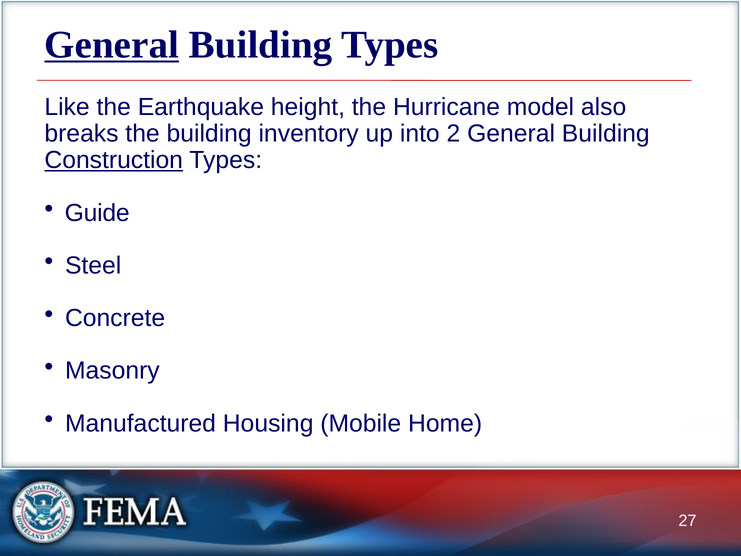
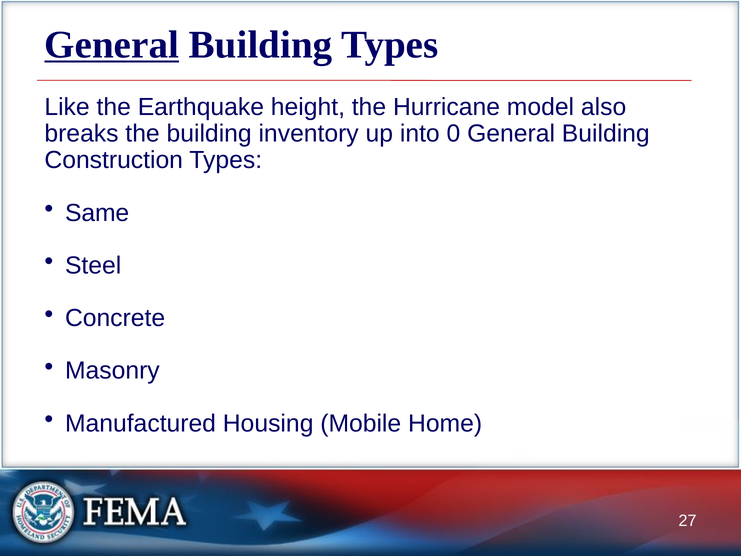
2: 2 -> 0
Construction underline: present -> none
Guide: Guide -> Same
